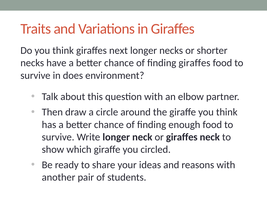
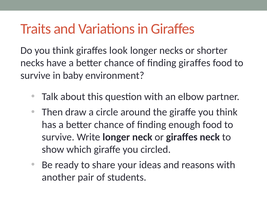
next: next -> look
does: does -> baby
